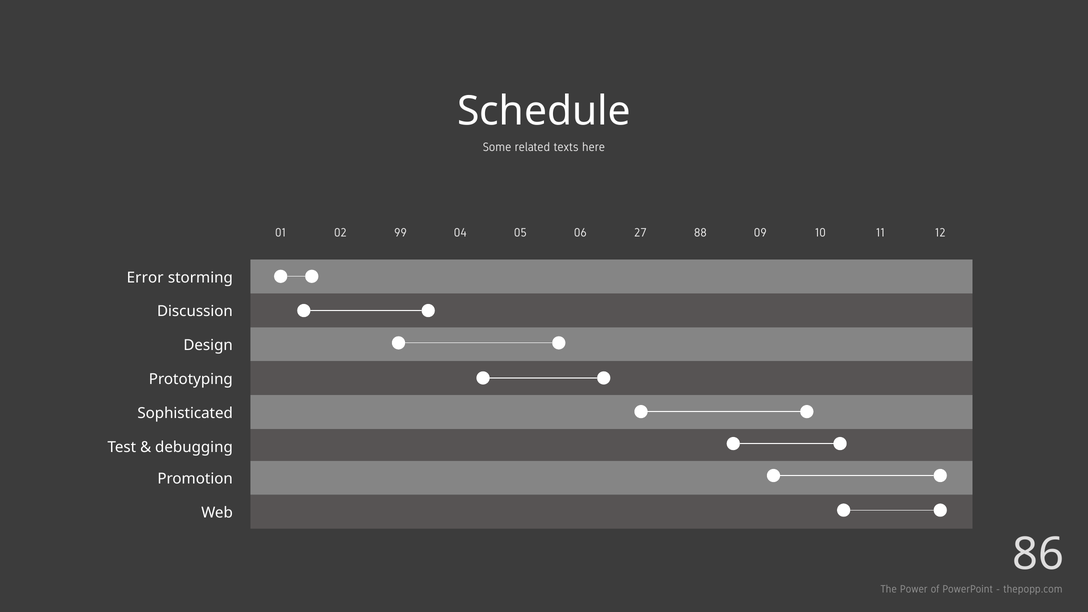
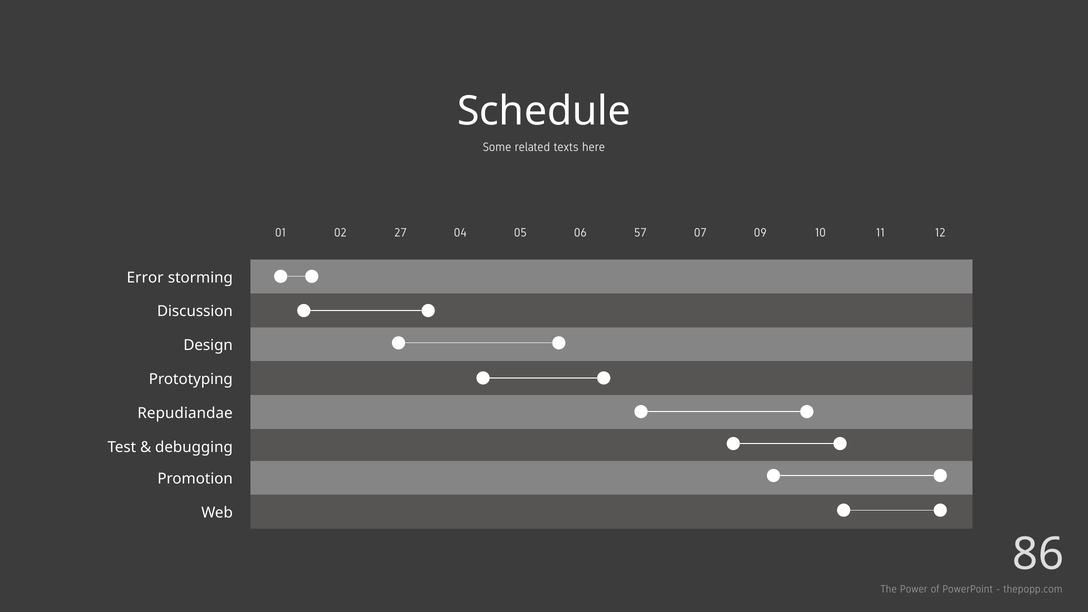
99: 99 -> 27
27: 27 -> 57
88: 88 -> 07
Sophisticated: Sophisticated -> Repudiandae
